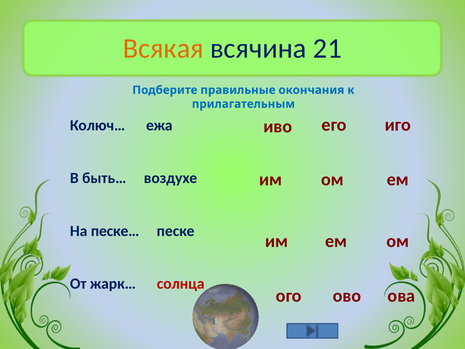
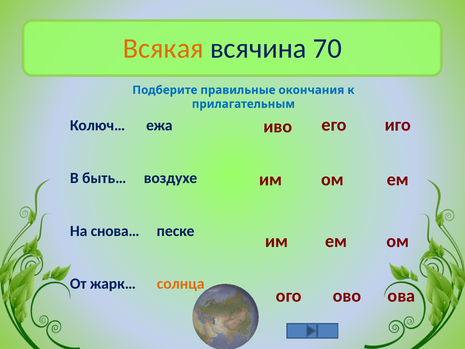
21: 21 -> 70
песке…: песке… -> снова…
солнца colour: red -> orange
